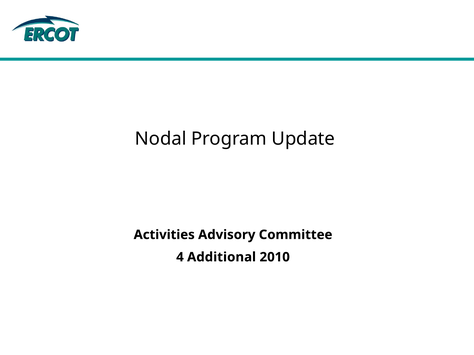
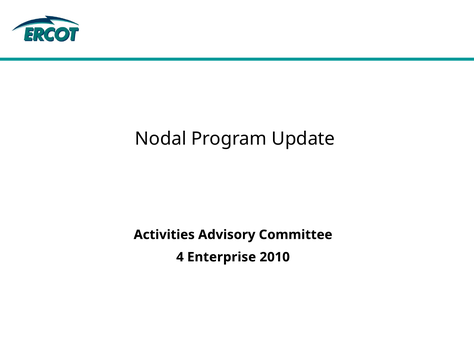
Additional: Additional -> Enterprise
